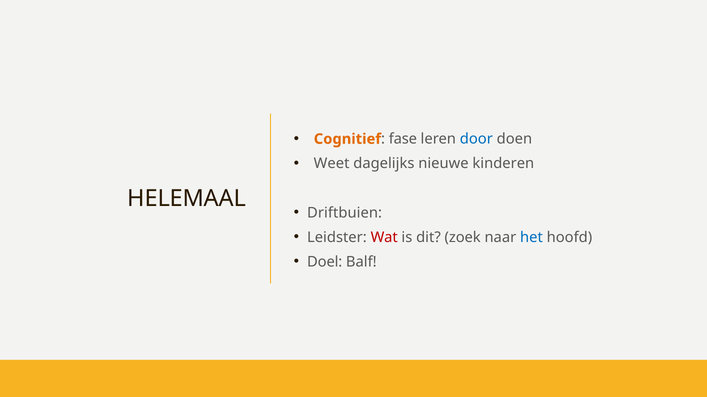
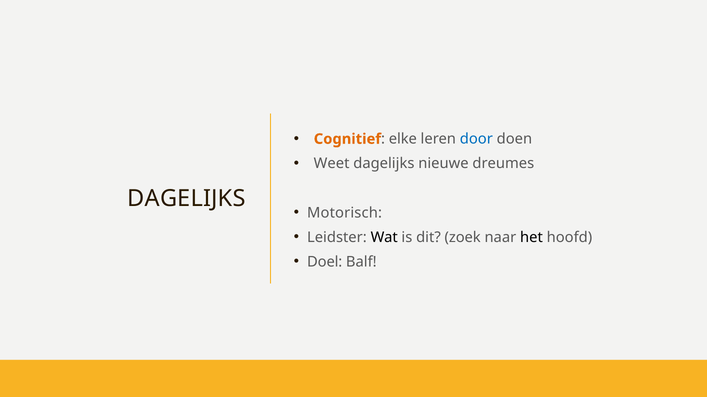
fase: fase -> elke
kinderen: kinderen -> dreumes
HELEMAAL at (187, 199): HELEMAAL -> DAGELIJKS
Driftbuien: Driftbuien -> Motorisch
Wat colour: red -> black
het colour: blue -> black
